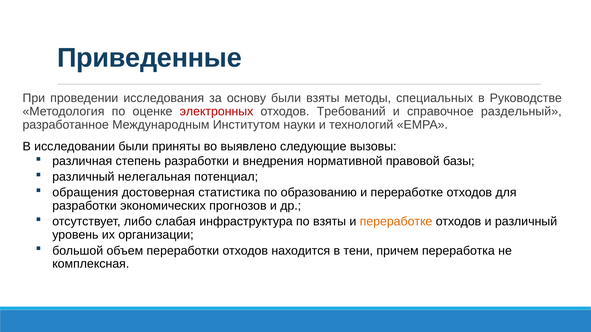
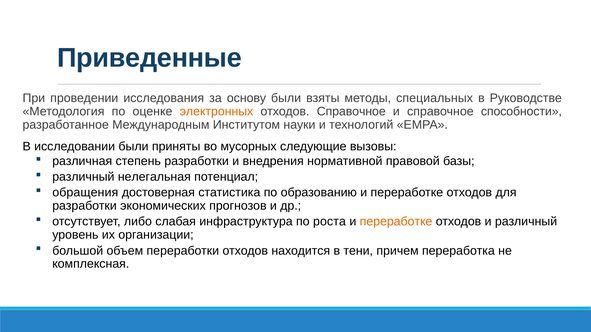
электронных colour: red -> orange
отходов Требований: Требований -> Справочное
раздельный: раздельный -> способности
выявлено: выявлено -> мусорных
по взяты: взяты -> роста
